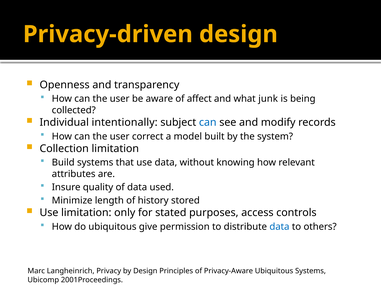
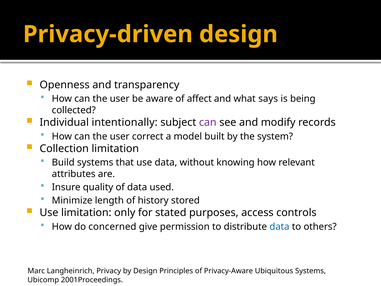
junk: junk -> says
can at (208, 122) colour: blue -> purple
do ubiquitous: ubiquitous -> concerned
